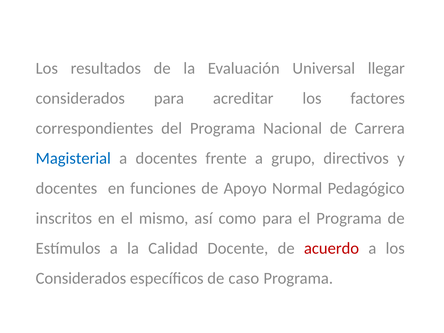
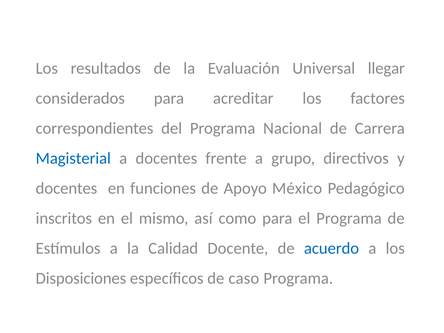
Normal: Normal -> México
acuerdo colour: red -> blue
Considerados at (81, 278): Considerados -> Disposiciones
